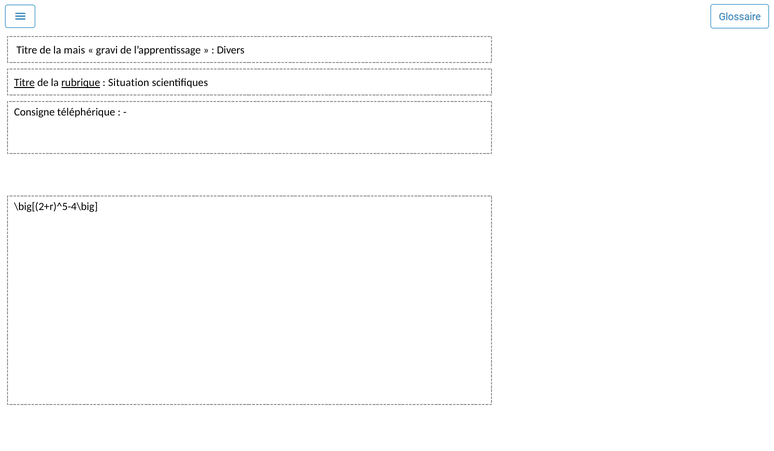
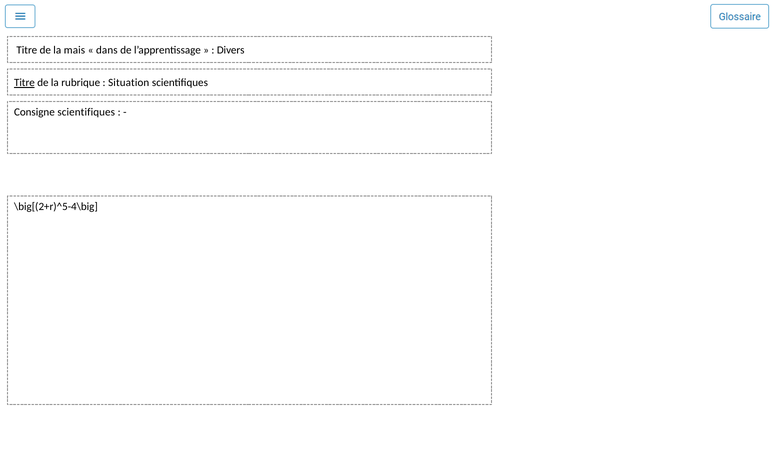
gravi: gravi -> dans
rubrique underline: present -> none
Consigne téléphérique: téléphérique -> scientifiques
